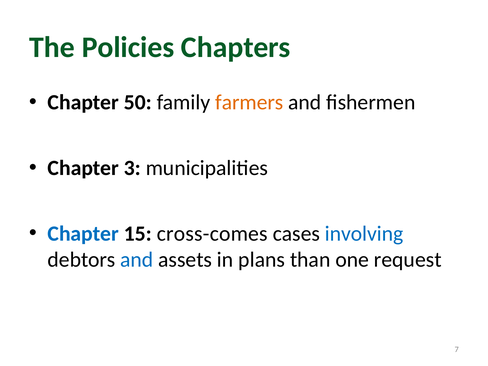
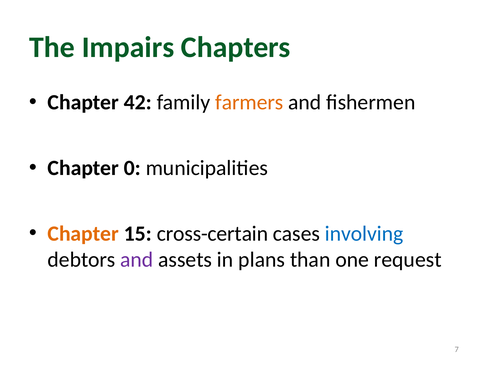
Policies: Policies -> Impairs
50: 50 -> 42
3: 3 -> 0
Chapter at (83, 234) colour: blue -> orange
cross-comes: cross-comes -> cross-certain
and at (137, 260) colour: blue -> purple
